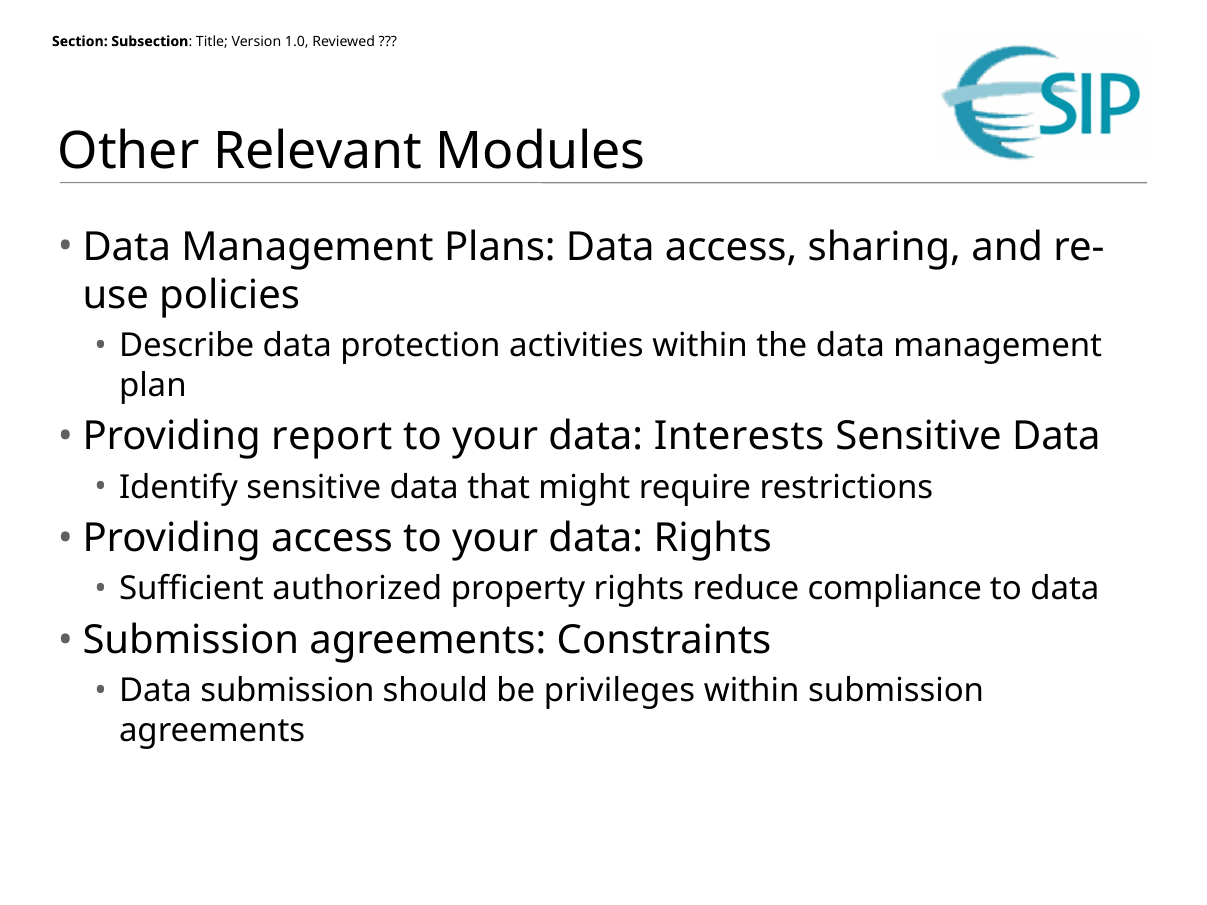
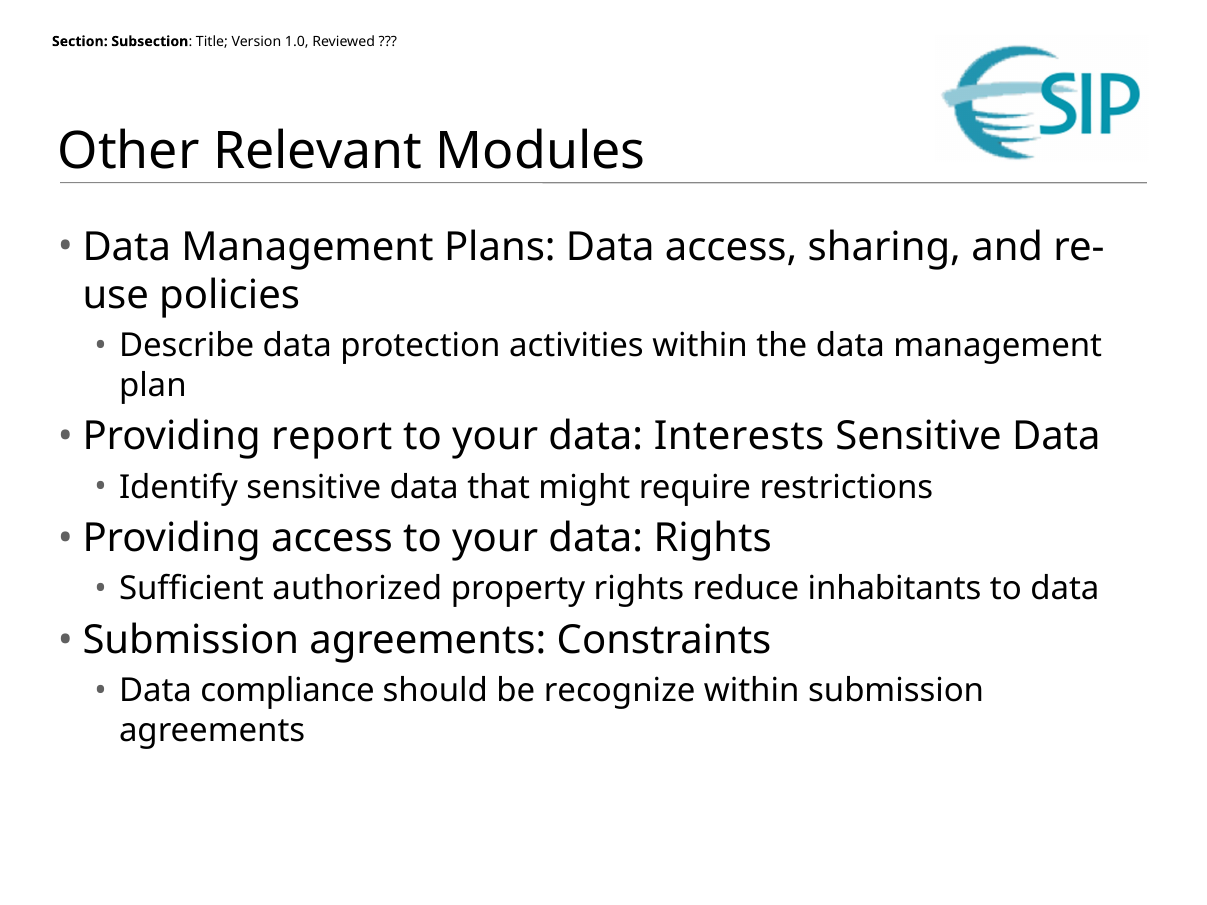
compliance: compliance -> inhabitants
submission at (287, 691): submission -> compliance
privileges: privileges -> recognize
